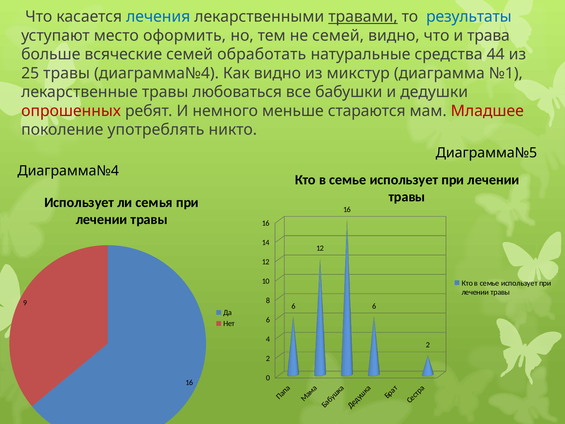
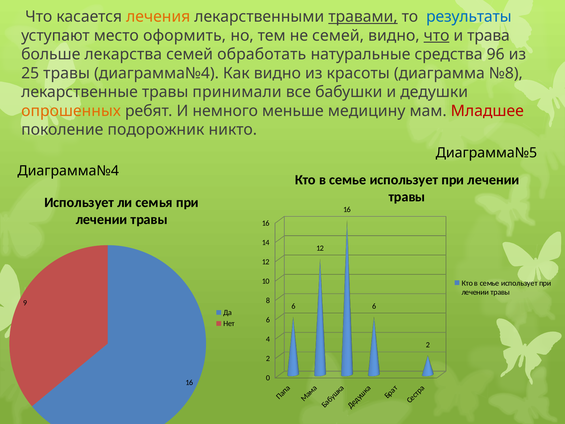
лечения colour: blue -> orange
что at (437, 35) underline: none -> present
всяческие: всяческие -> лекарства
44: 44 -> 96
микстур: микстур -> красоты
№1: №1 -> №8
любоваться: любоваться -> принимали
опрошенных colour: red -> orange
стараются: стараются -> медицину
употреблять: употреблять -> подорожник
